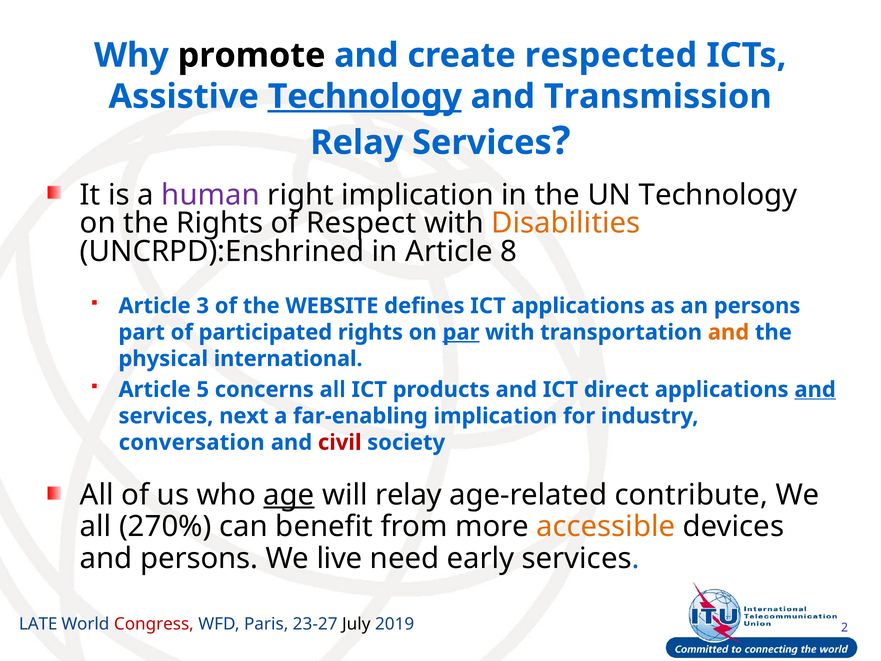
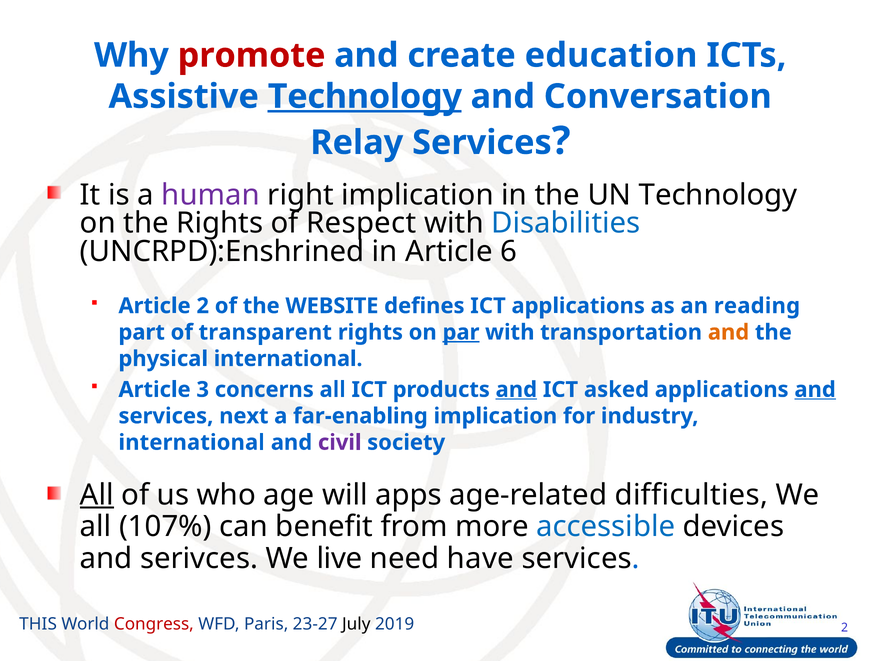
promote colour: black -> red
respected: respected -> education
Transmission: Transmission -> Conversation
Disabilities colour: orange -> blue
8: 8 -> 6
Article 3: 3 -> 2
an persons: persons -> reading
participated: participated -> transparent
5: 5 -> 3
and at (516, 389) underline: none -> present
direct: direct -> asked
conversation at (192, 442): conversation -> international
civil colour: red -> purple
All at (97, 495) underline: none -> present
age underline: present -> none
will relay: relay -> apps
contribute: contribute -> difficulties
270%: 270% -> 107%
accessible colour: orange -> blue
and persons: persons -> serivces
early: early -> have
LATE: LATE -> THIS
